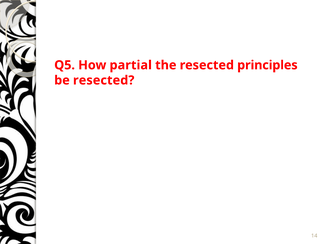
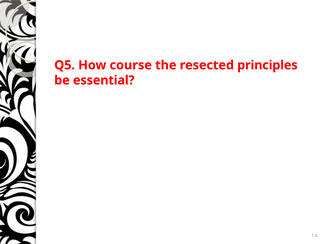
partial: partial -> course
be resected: resected -> essential
